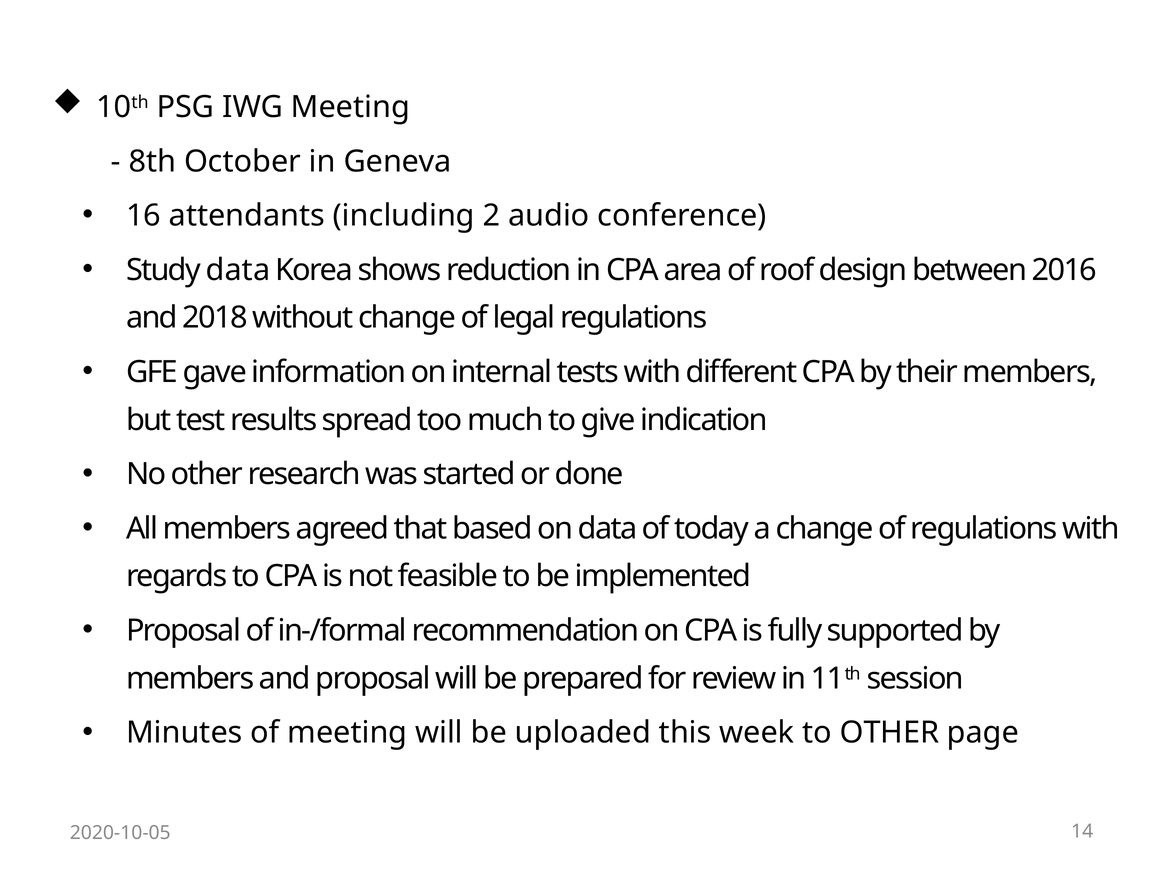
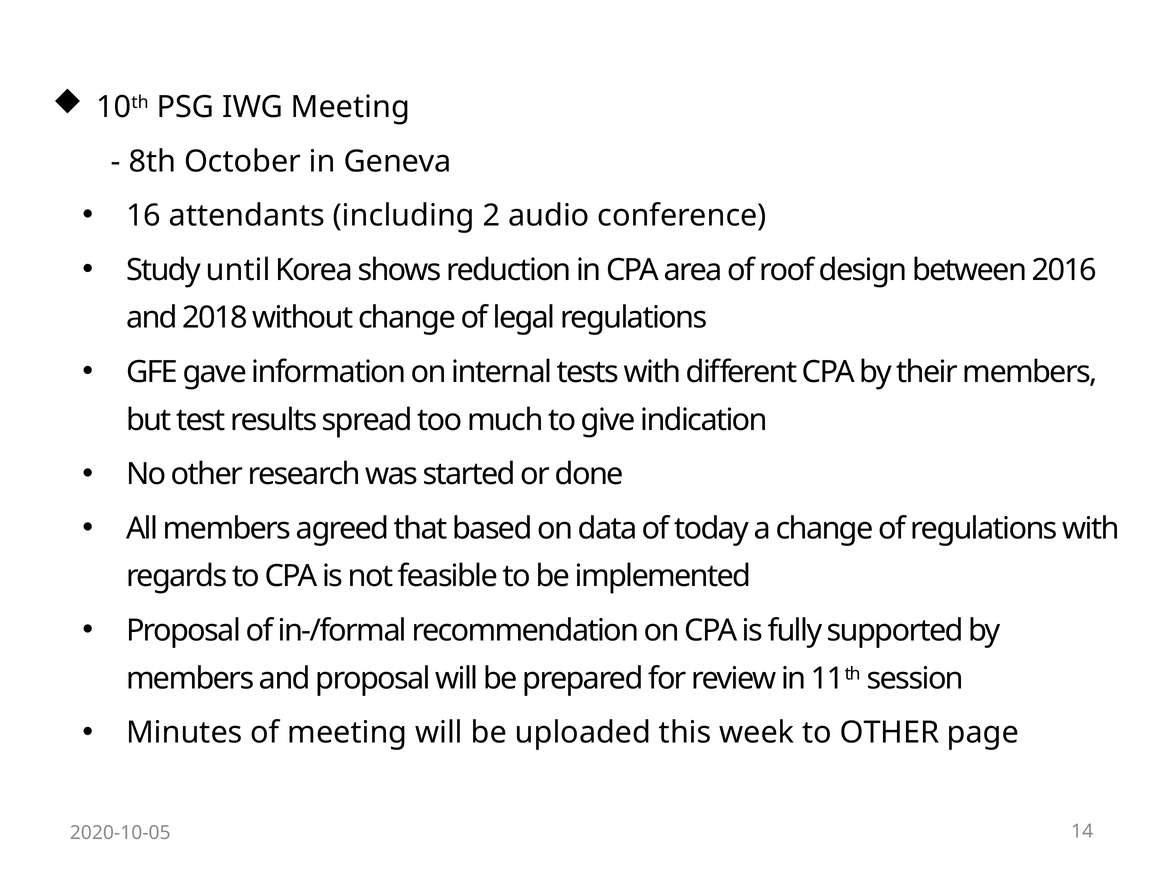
Study data: data -> until
